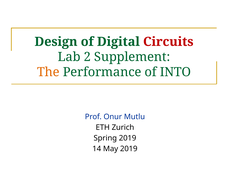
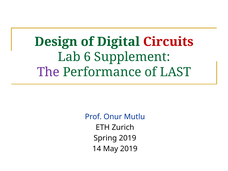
2: 2 -> 6
The colour: orange -> purple
INTO: INTO -> LAST
